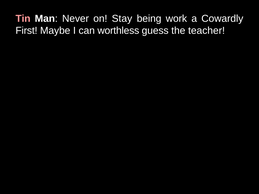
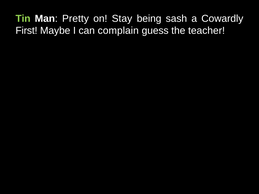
Tin colour: pink -> light green
Never: Never -> Pretty
work: work -> sash
worthless: worthless -> complain
